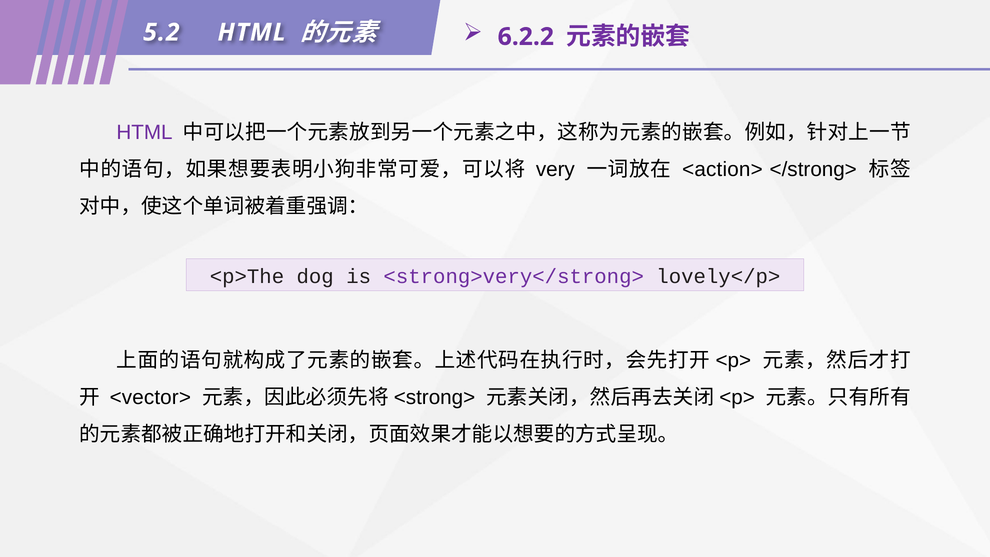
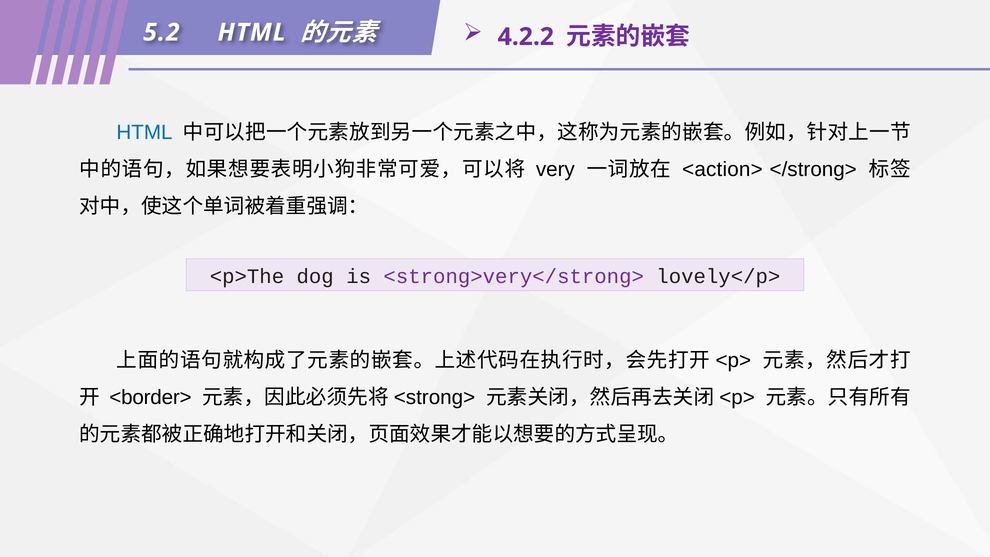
6.2.2: 6.2.2 -> 4.2.2
HTML at (144, 132) colour: purple -> blue
<vector>: <vector> -> <border>
